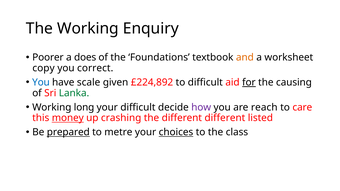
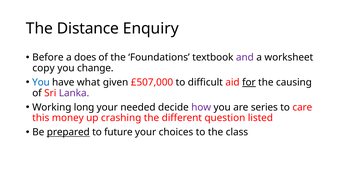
The Working: Working -> Distance
Poorer: Poorer -> Before
and colour: orange -> purple
correct: correct -> change
scale: scale -> what
£224,892: £224,892 -> £507,000
Lanka colour: green -> purple
your difficult: difficult -> needed
reach: reach -> series
money underline: present -> none
different different: different -> question
metre: metre -> future
choices underline: present -> none
